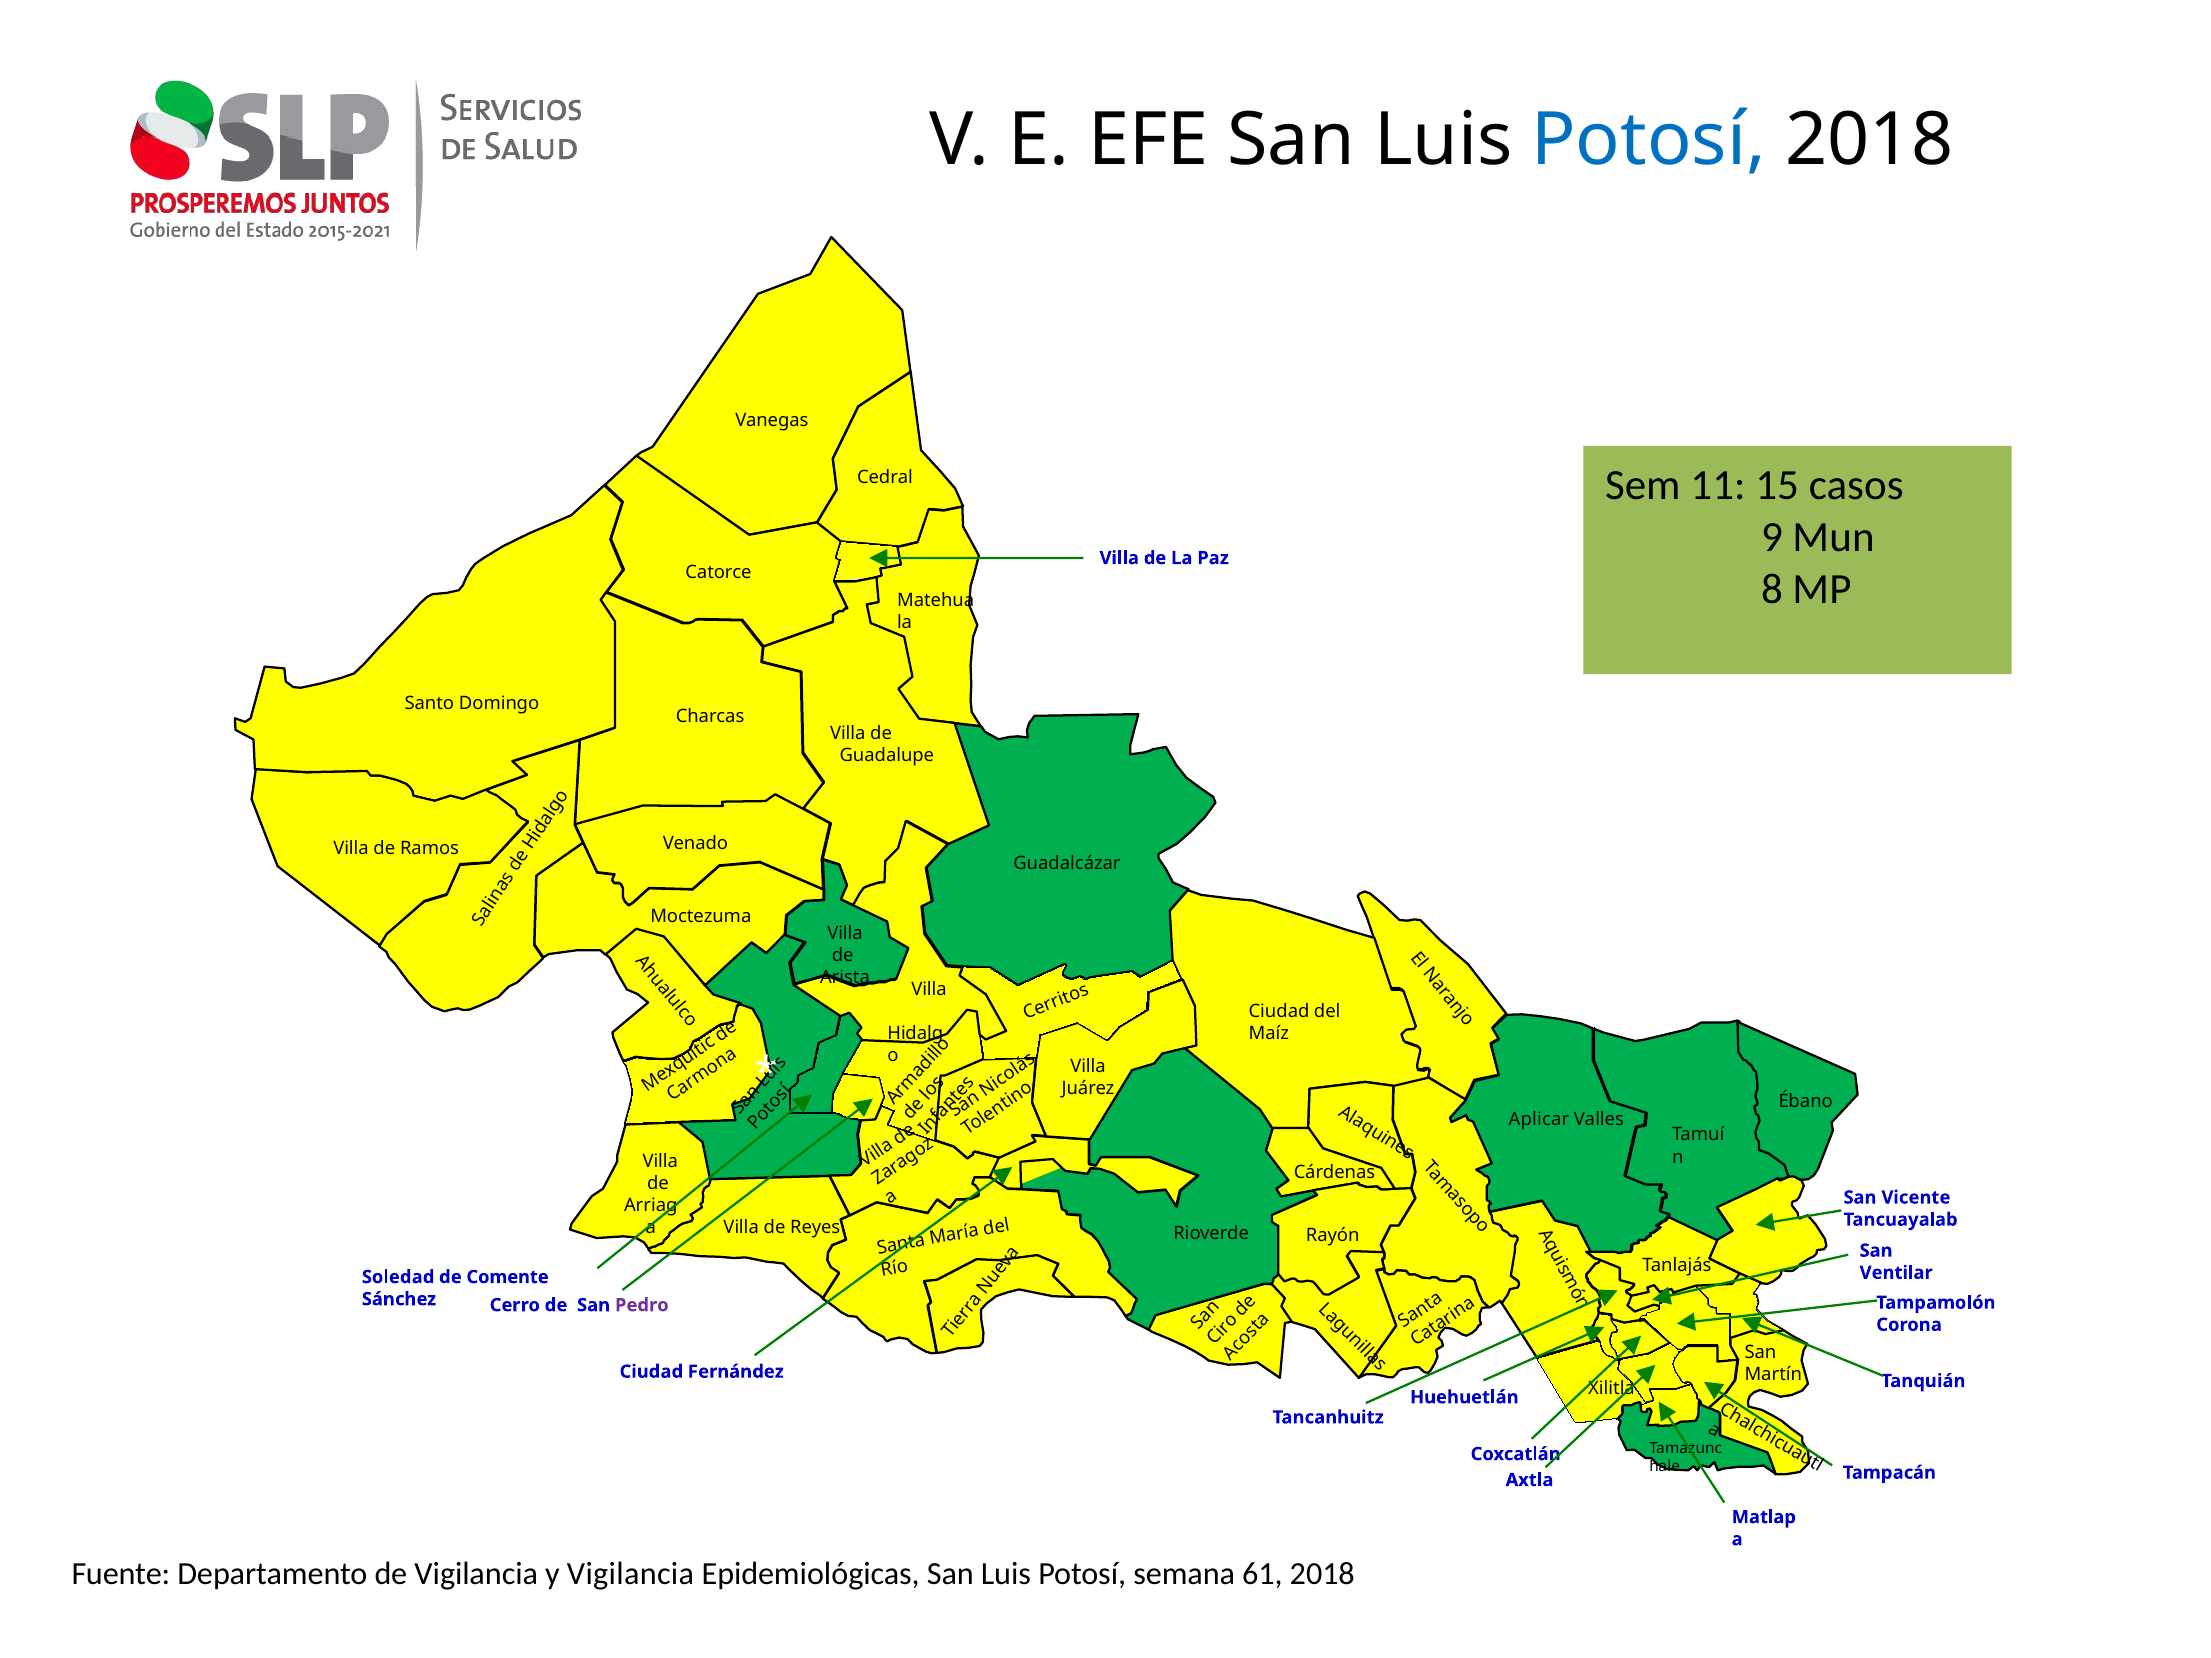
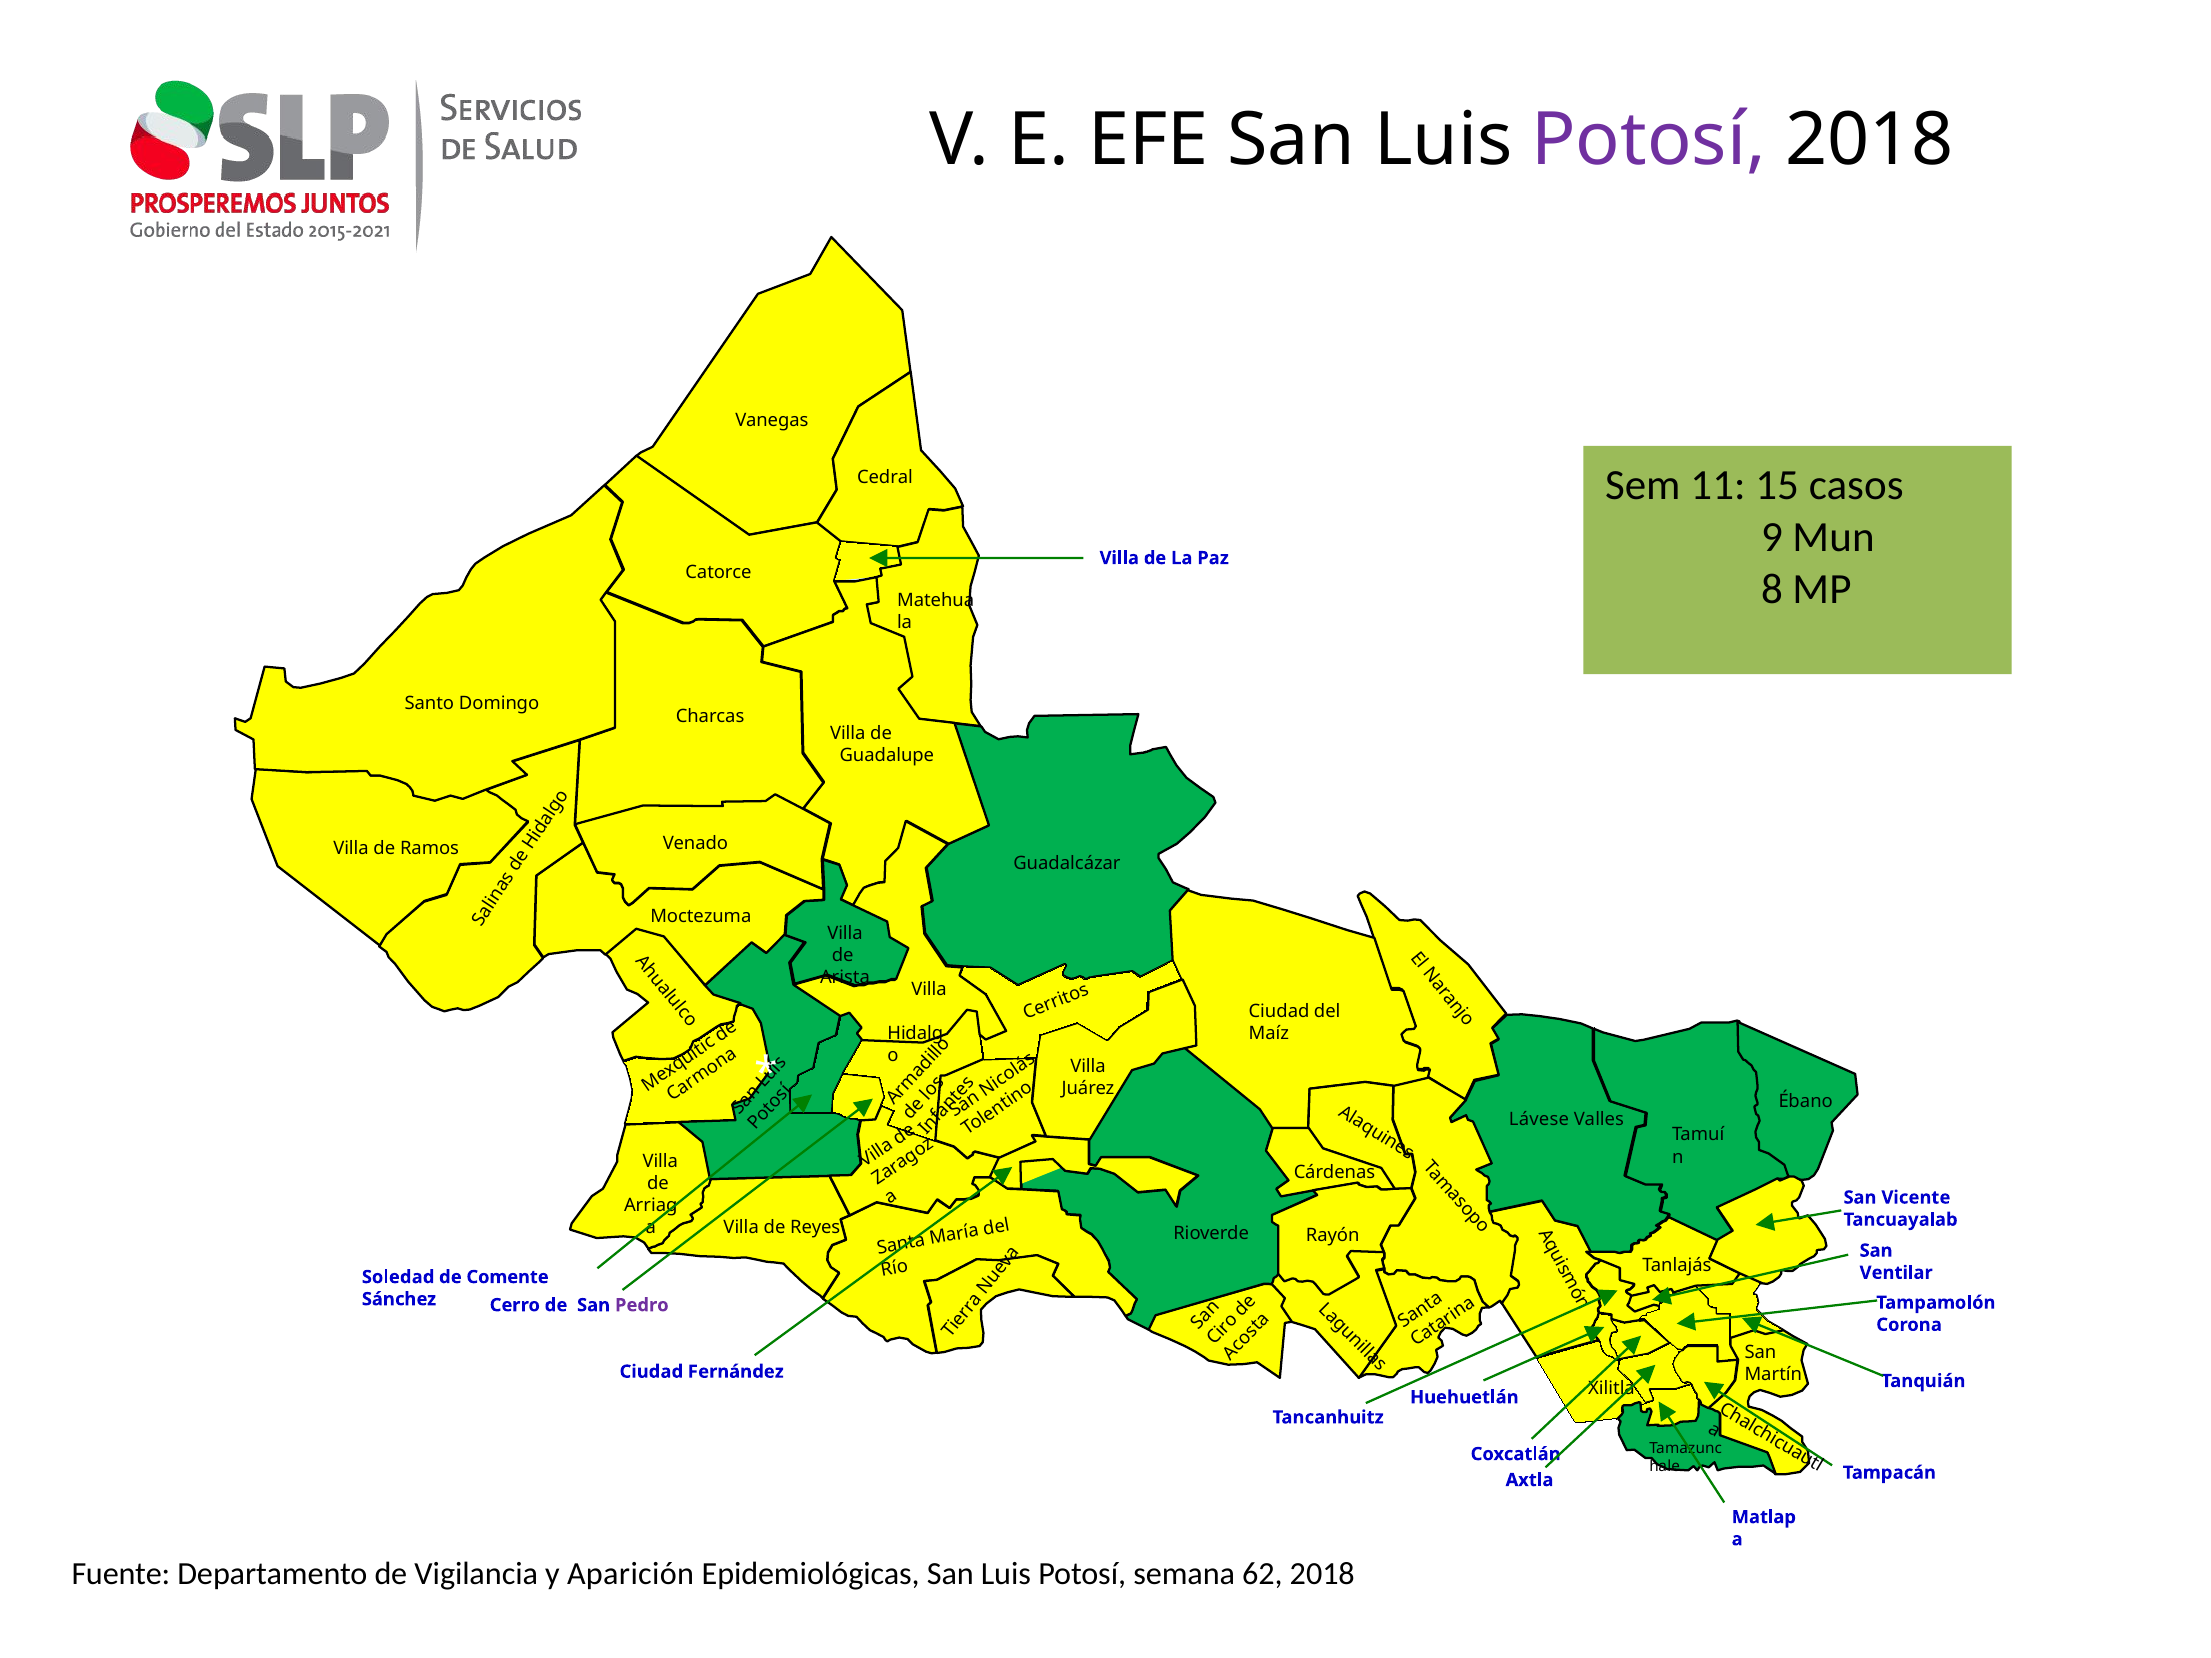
Potosí at (1649, 141) colour: blue -> purple
Aplicar: Aplicar -> Lávese
y Vigilancia: Vigilancia -> Aparición
61: 61 -> 62
